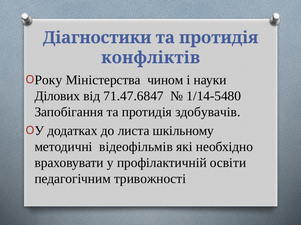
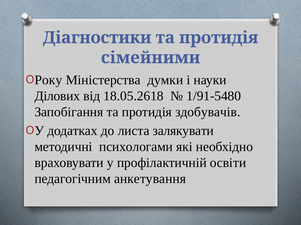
конфліктів: конфліктів -> сімейними
чином: чином -> думки
71.47.6847: 71.47.6847 -> 18.05.2618
1/14-5480: 1/14-5480 -> 1/91-5480
шкільному: шкільному -> залякувати
відеофільмів: відеофільмів -> психологами
тривожності: тривожності -> анкетування
